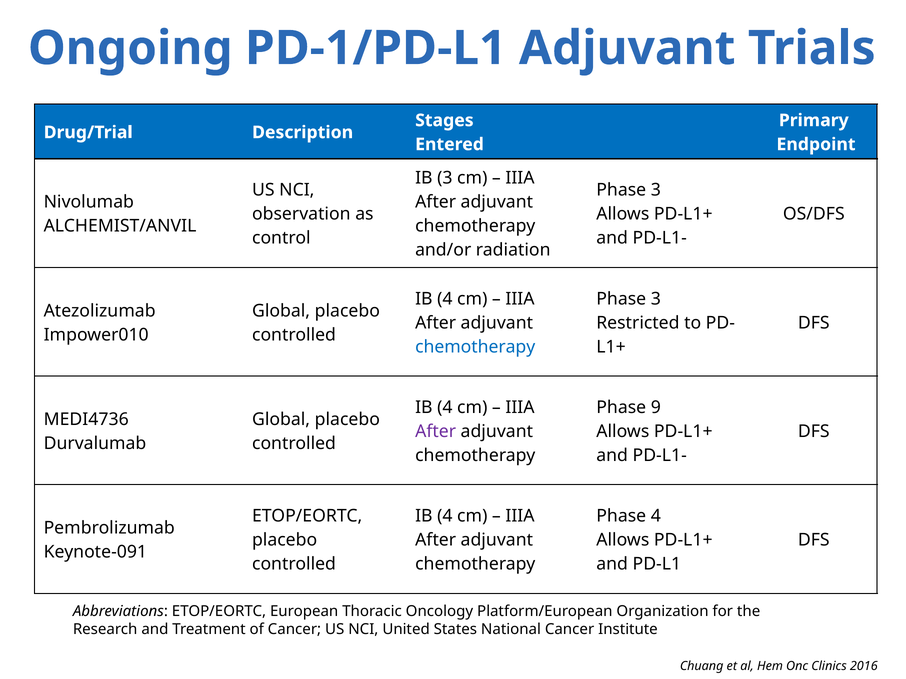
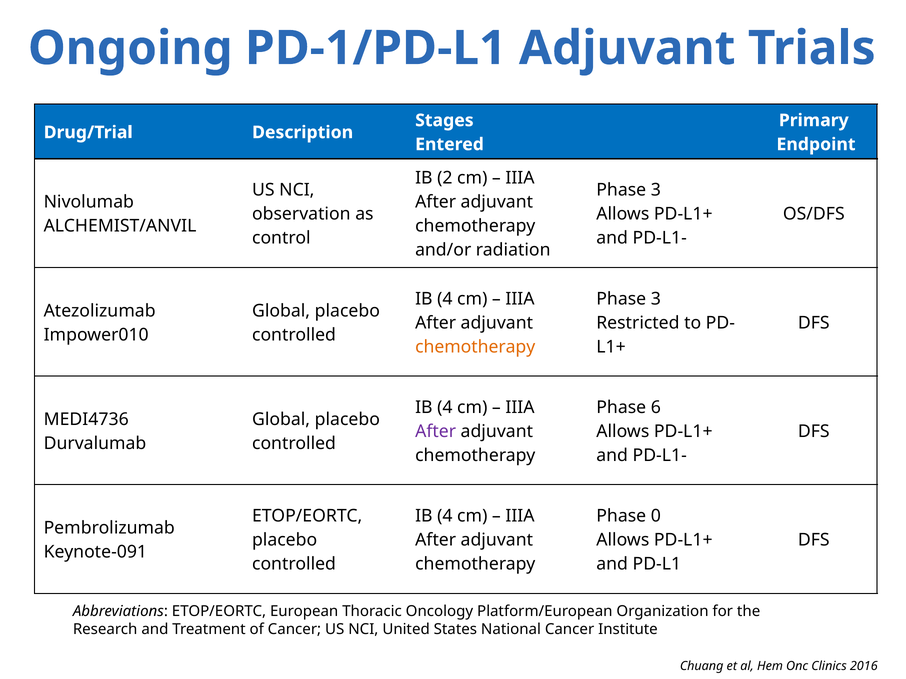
IB 3: 3 -> 2
chemotherapy at (475, 347) colour: blue -> orange
9: 9 -> 6
Phase 4: 4 -> 0
